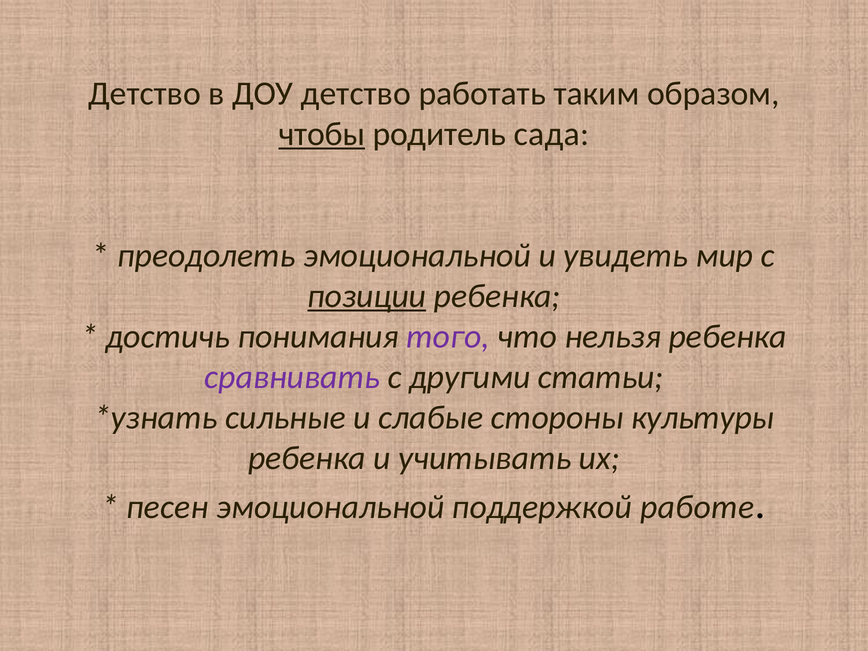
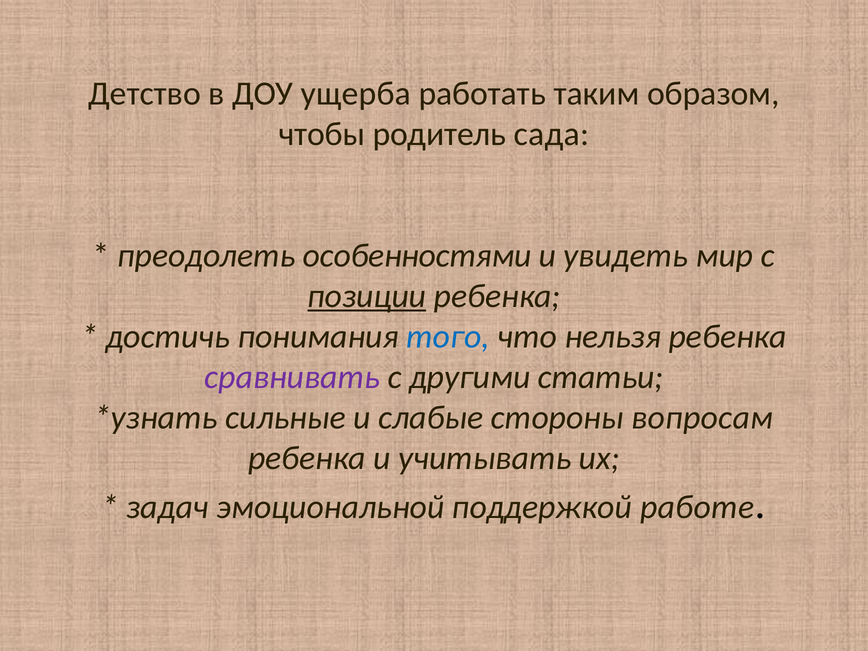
ДОУ детство: детство -> ущерба
чтобы underline: present -> none
преодолеть эмоциональной: эмоциональной -> особенностями
того colour: purple -> blue
культуры: культуры -> вопросам
песен: песен -> задач
